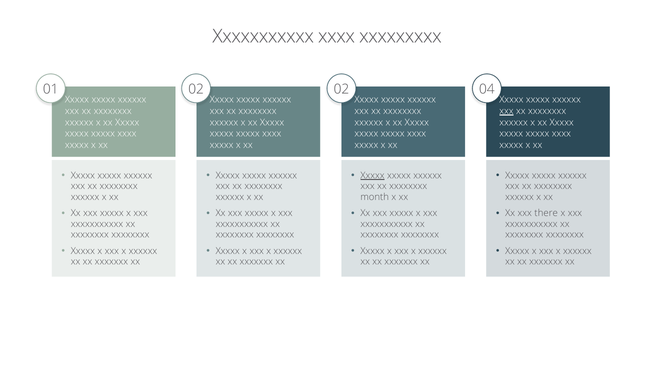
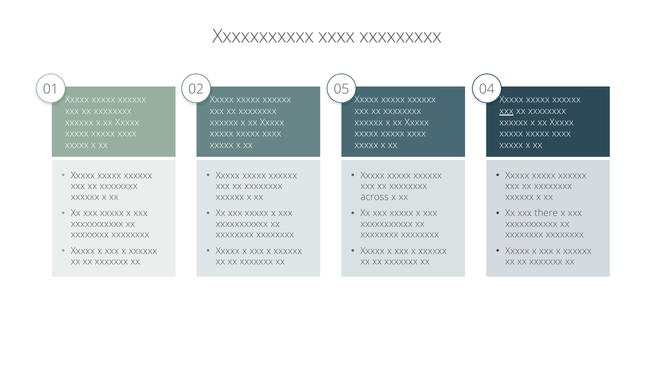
02 02: 02 -> 05
Xxxxx at (372, 175) underline: present -> none
month: month -> across
